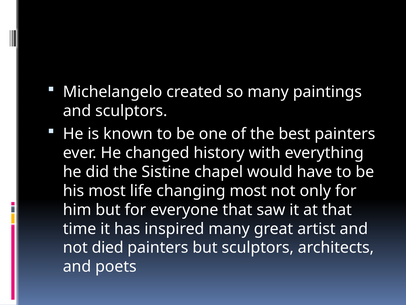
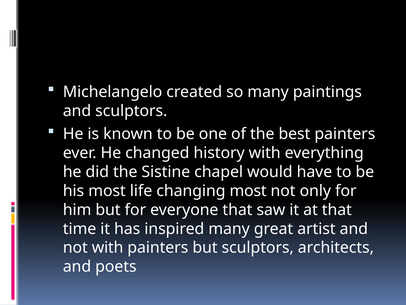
not died: died -> with
